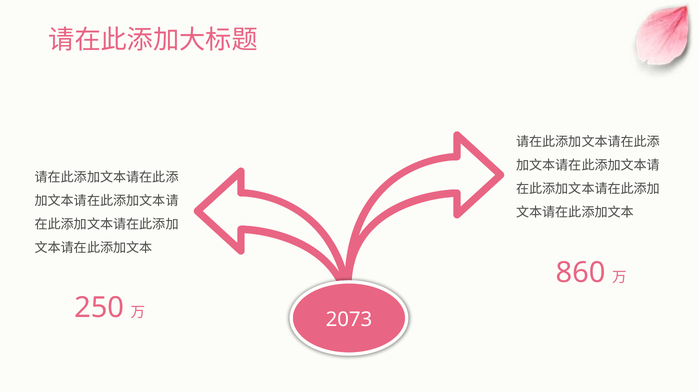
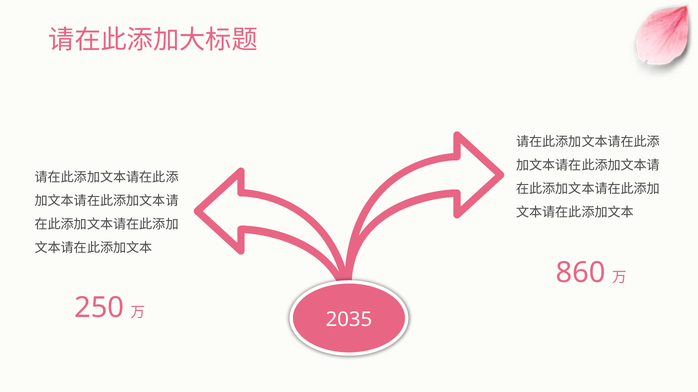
2073: 2073 -> 2035
